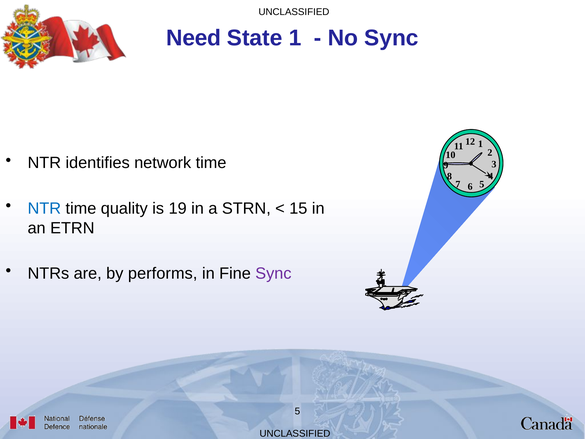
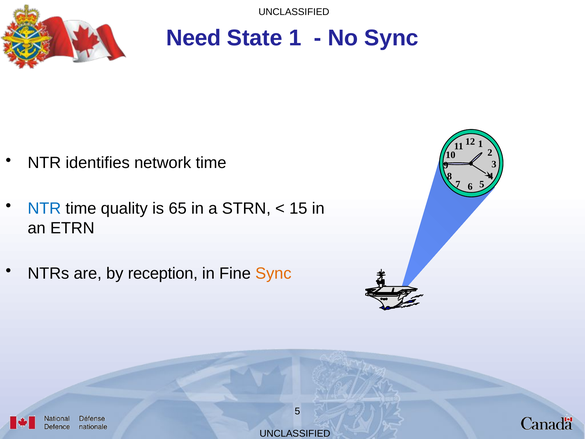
19: 19 -> 65
performs: performs -> reception
Sync at (273, 273) colour: purple -> orange
